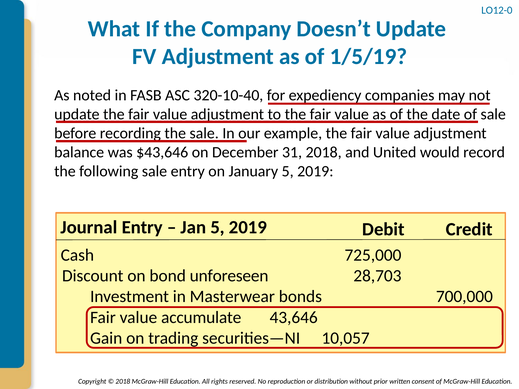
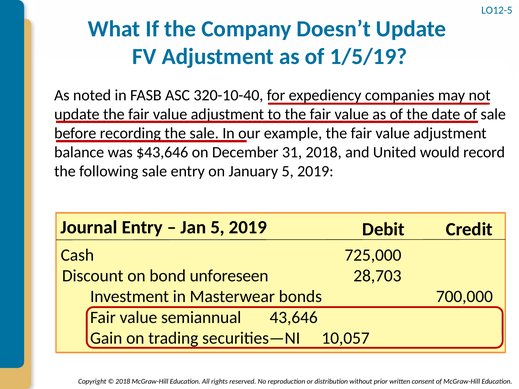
LO12-0: LO12-0 -> LO12-5
accumulate: accumulate -> semiannual
